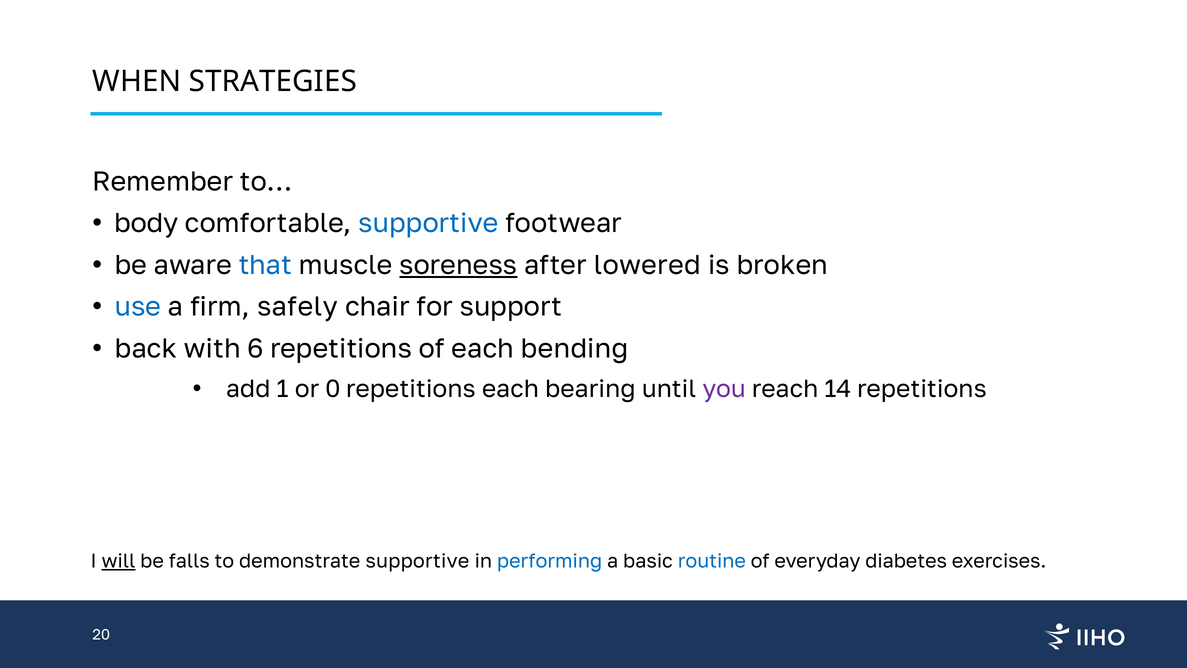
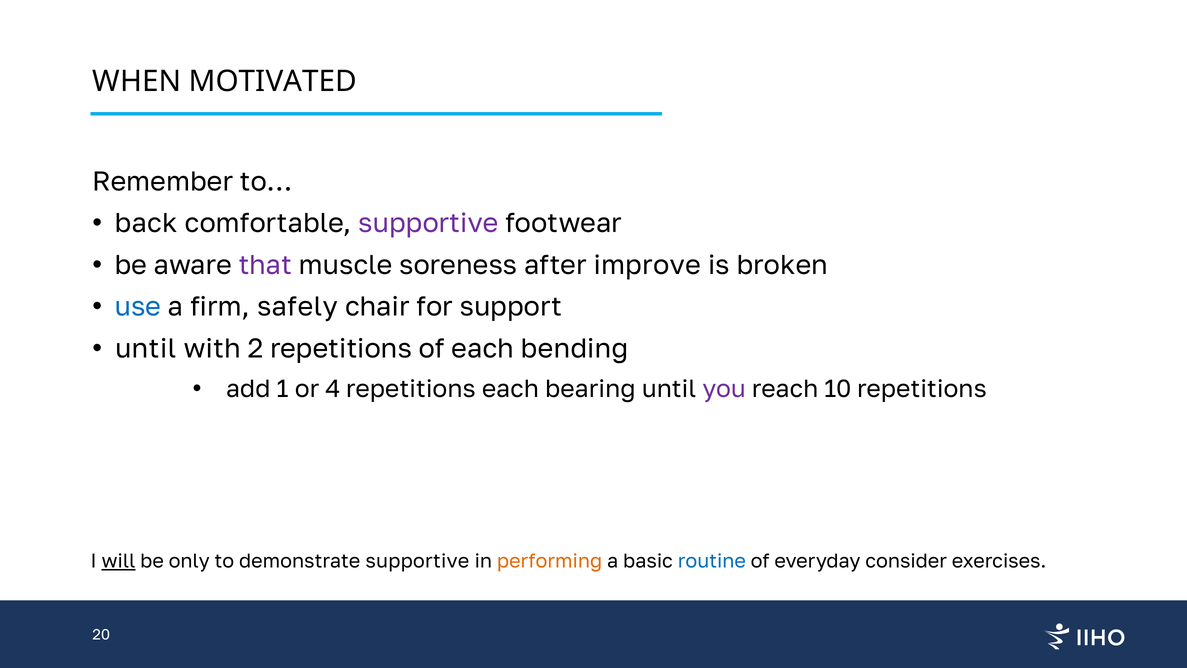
STRATEGIES: STRATEGIES -> MOTIVATED
body: body -> back
supportive at (428, 223) colour: blue -> purple
that colour: blue -> purple
soreness underline: present -> none
lowered: lowered -> improve
back at (146, 349): back -> until
6: 6 -> 2
0: 0 -> 4
14: 14 -> 10
falls: falls -> only
performing colour: blue -> orange
diabetes: diabetes -> consider
